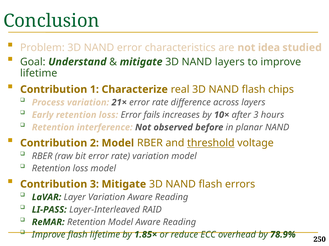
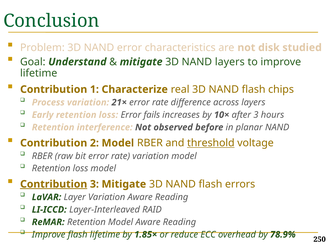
idea: idea -> disk
Contribution at (54, 185) underline: none -> present
LI-PASS: LI-PASS -> LI-ICCD
